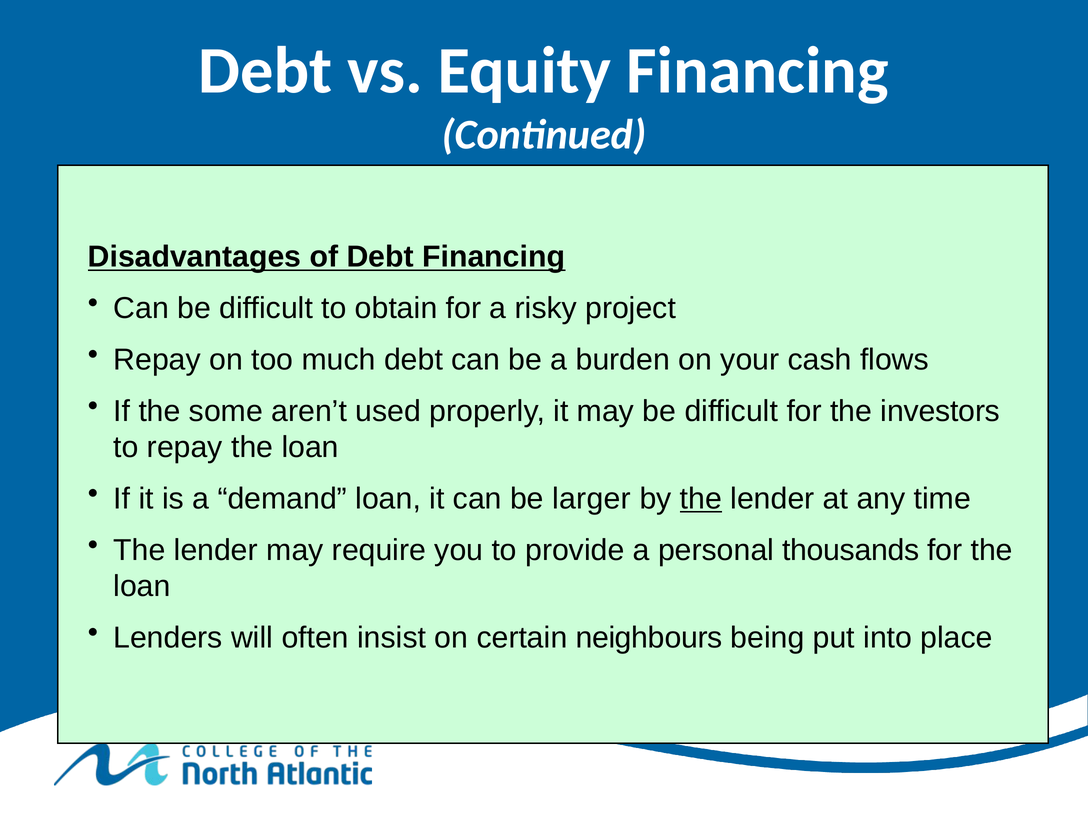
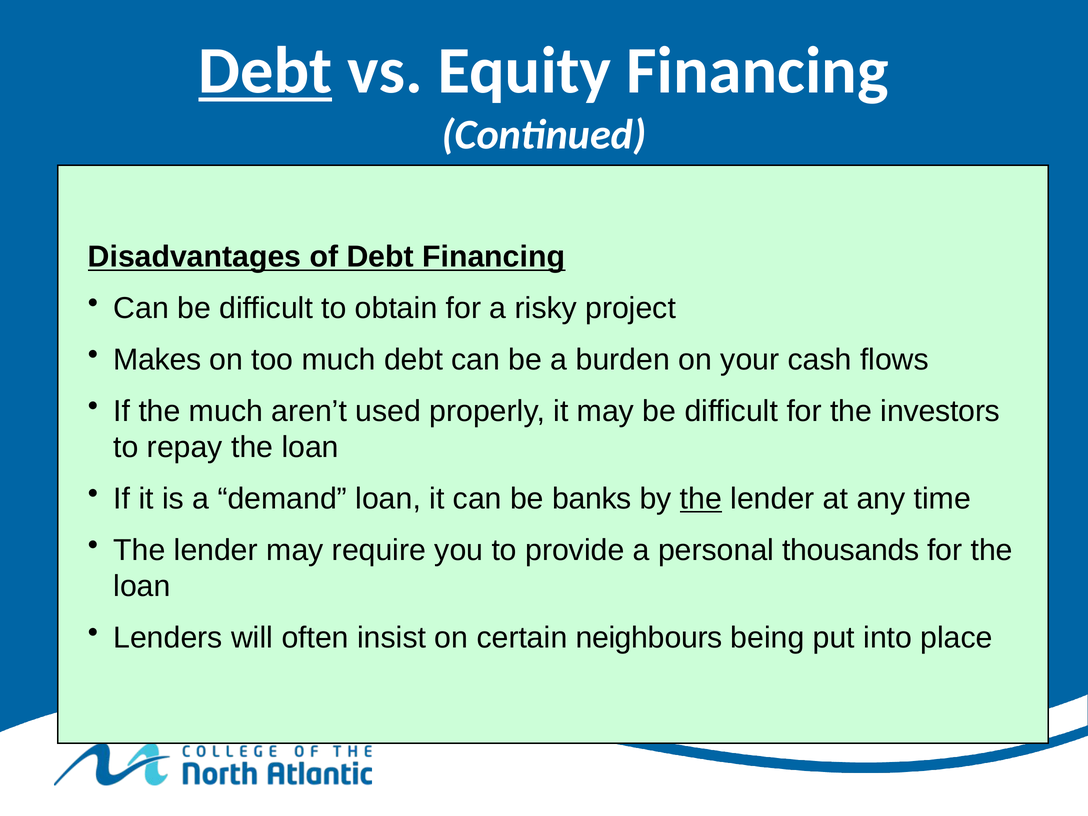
Debt at (265, 71) underline: none -> present
Repay at (157, 360): Repay -> Makes
the some: some -> much
larger: larger -> banks
